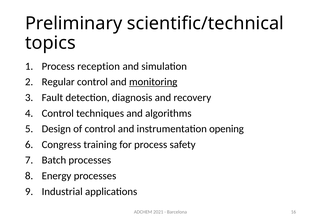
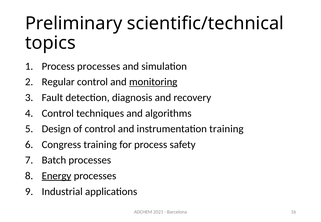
Process reception: reception -> processes
instrumentation opening: opening -> training
Energy underline: none -> present
